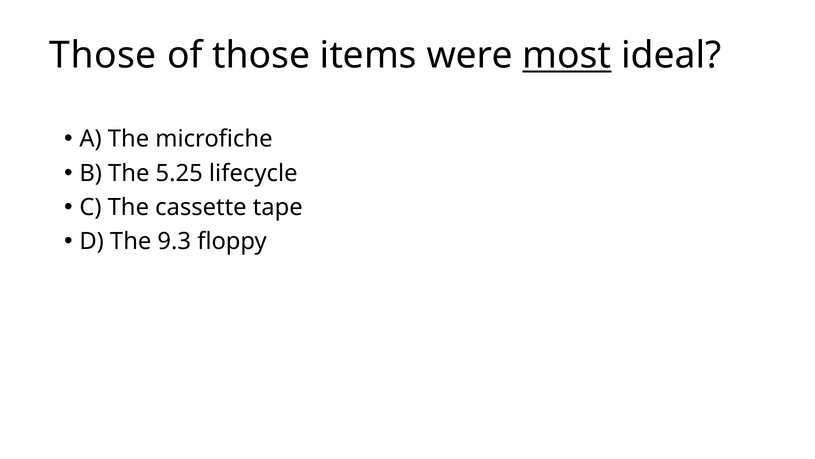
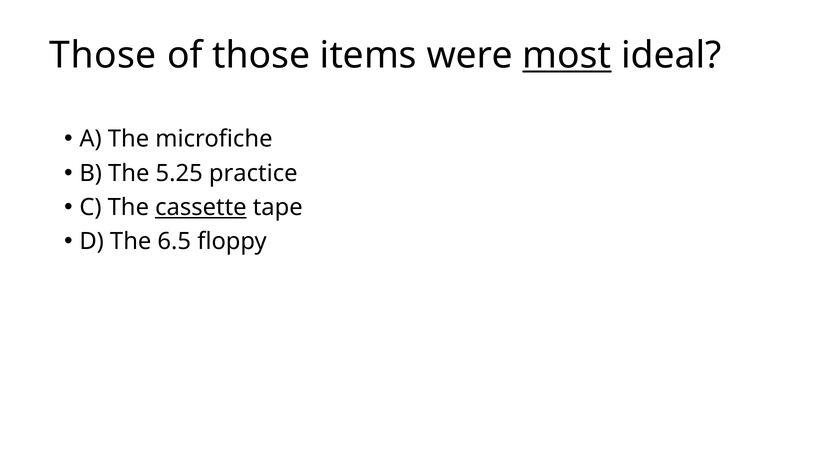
lifecycle: lifecycle -> practice
cassette underline: none -> present
9.3: 9.3 -> 6.5
